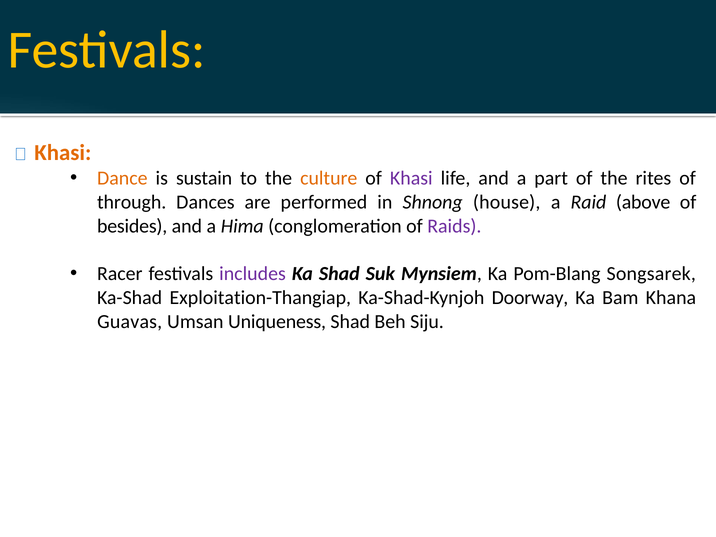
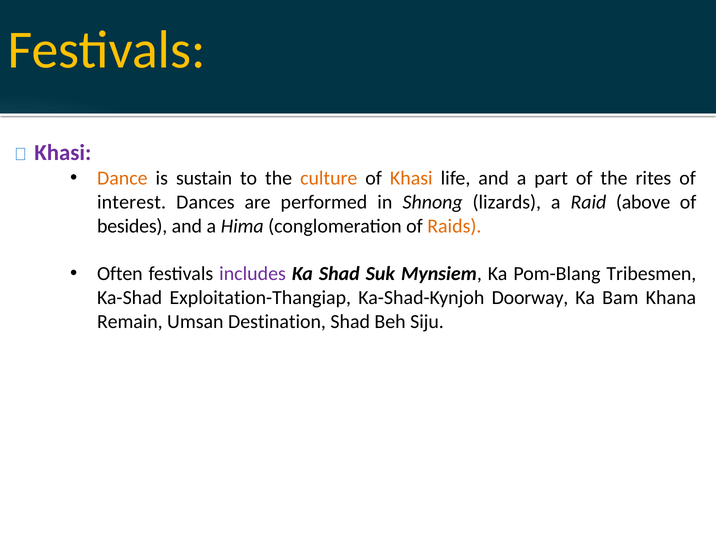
Khasi at (63, 153) colour: orange -> purple
Khasi at (411, 178) colour: purple -> orange
through: through -> interest
house: house -> lizards
Raids colour: purple -> orange
Racer: Racer -> Often
Songsarek: Songsarek -> Tribesmen
Guavas: Guavas -> Remain
Uniqueness: Uniqueness -> Destination
